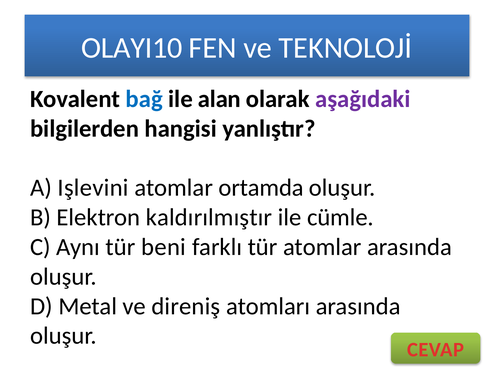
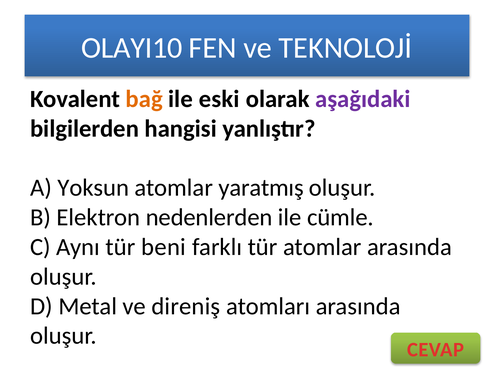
bağ colour: blue -> orange
alan: alan -> eski
Işlevini: Işlevini -> Yoksun
ortamda: ortamda -> yaratmış
kaldırılmıştır: kaldırılmıştır -> nedenlerden
